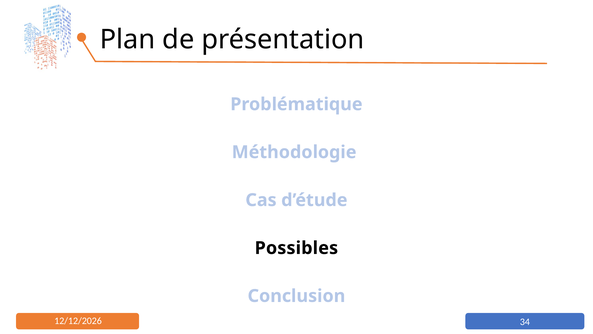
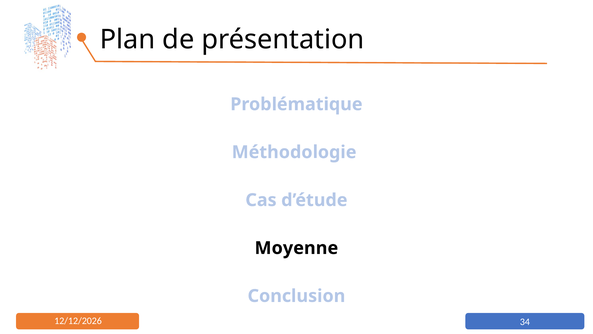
Possibles: Possibles -> Moyenne
